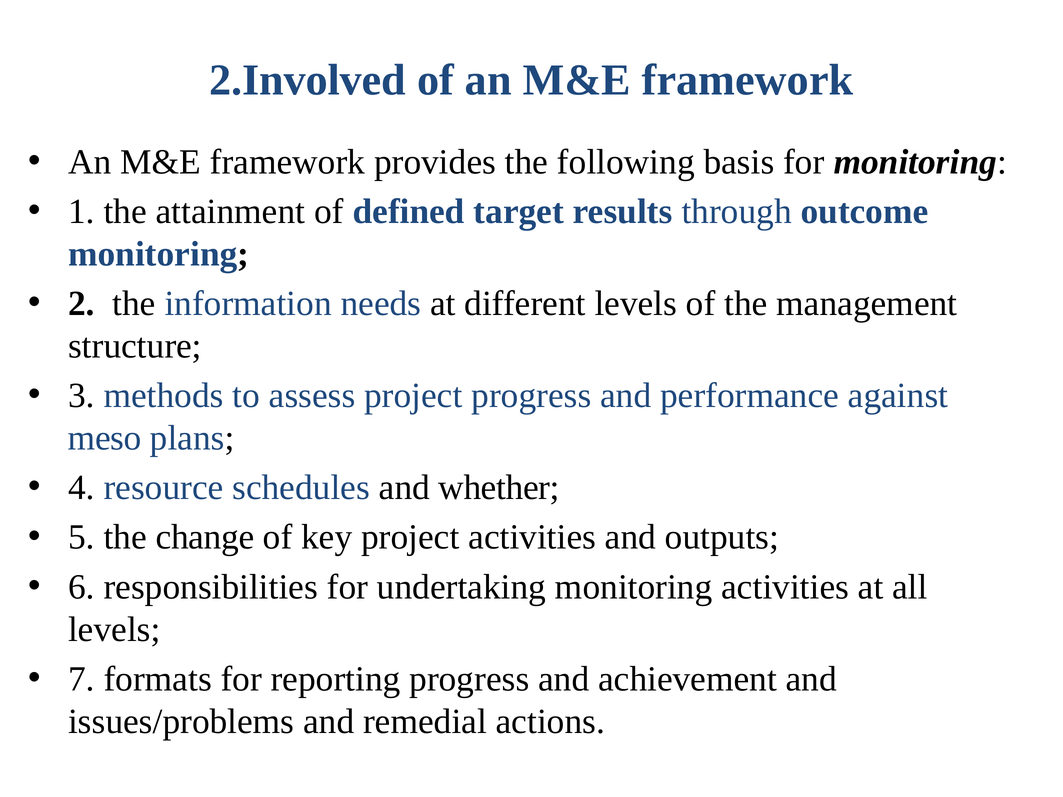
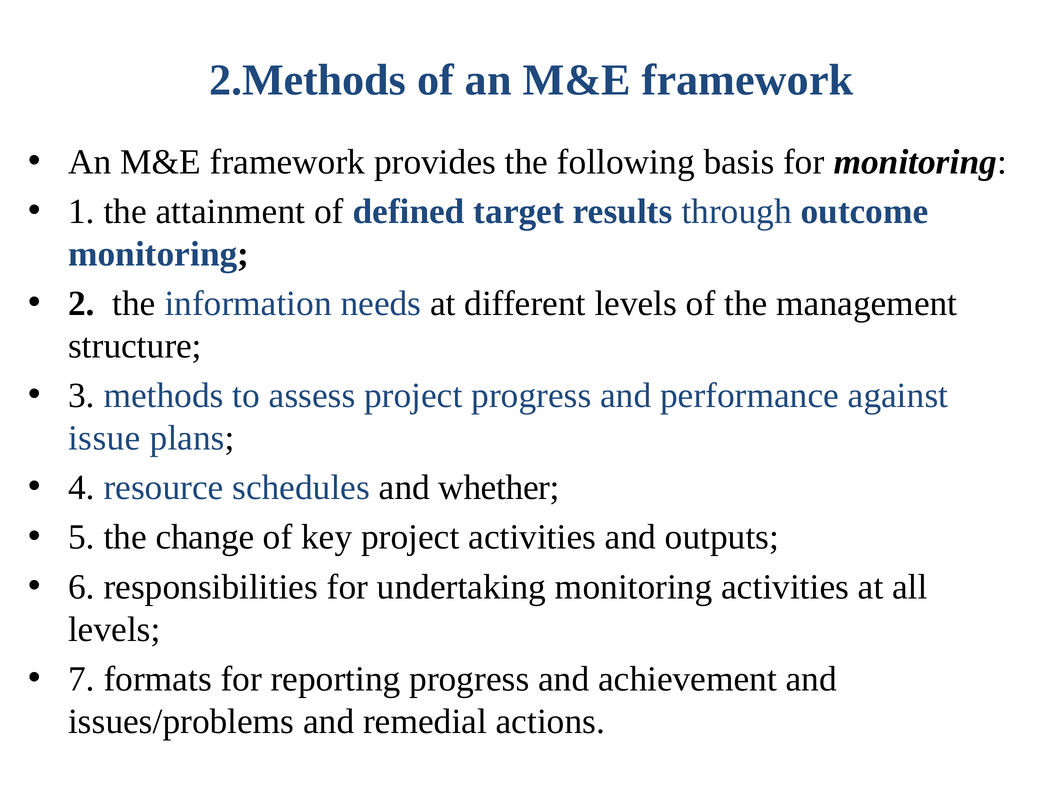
2.Involved: 2.Involved -> 2.Methods
meso: meso -> issue
